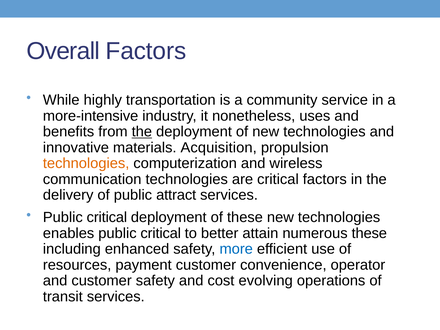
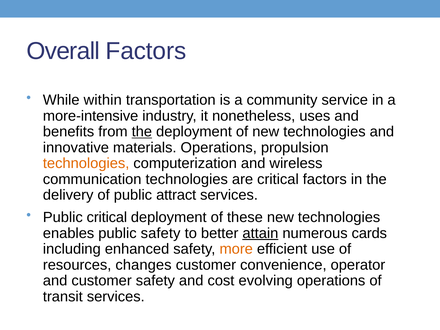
highly: highly -> within
materials Acquisition: Acquisition -> Operations
enables public critical: critical -> safety
attain underline: none -> present
numerous these: these -> cards
more colour: blue -> orange
payment: payment -> changes
